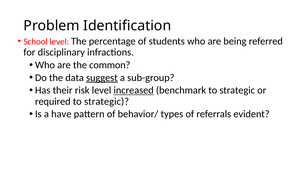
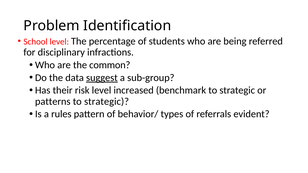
increased underline: present -> none
required: required -> patterns
have: have -> rules
